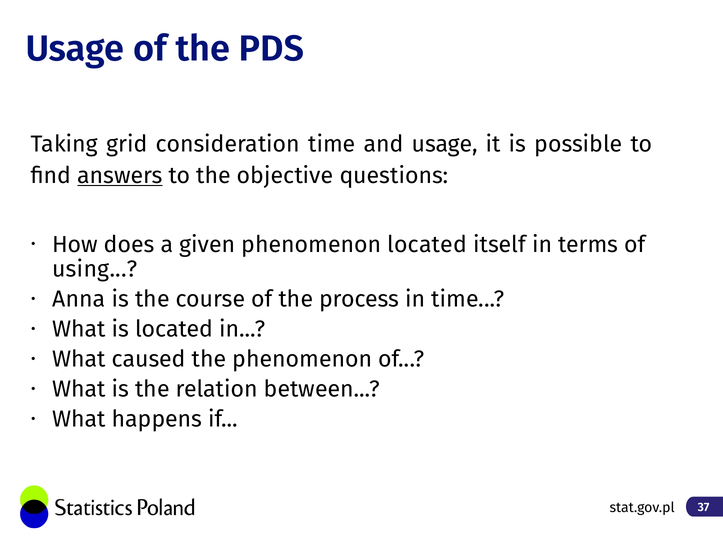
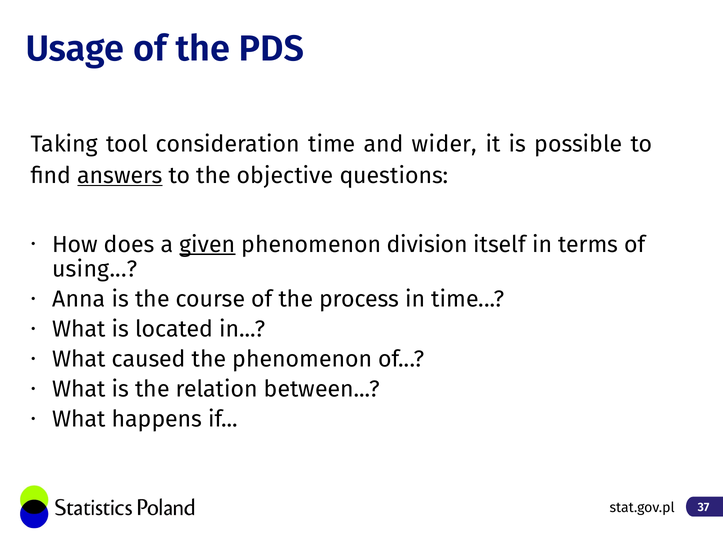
grid: grid -> tool
and usage: usage -> wider
given underline: none -> present
phenomenon located: located -> division
